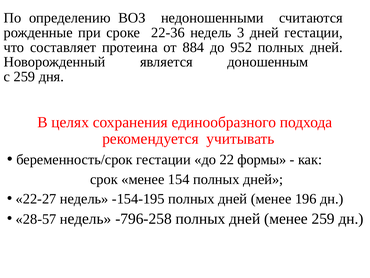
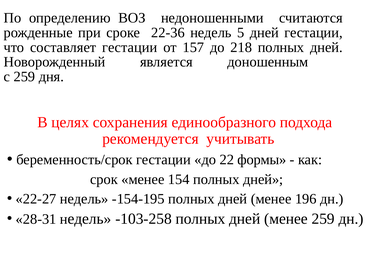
3: 3 -> 5
составляет протеина: протеина -> гестации
884: 884 -> 157
952: 952 -> 218
28-57: 28-57 -> 28-31
-796-258: -796-258 -> -103-258
